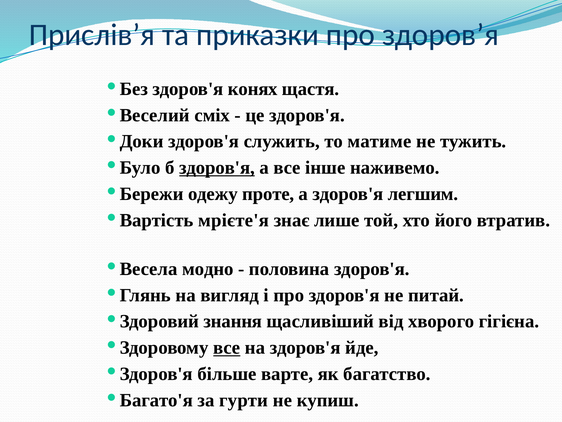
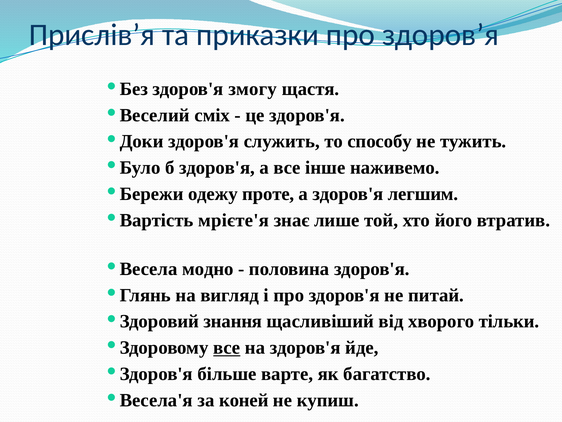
конях: конях -> змогу
матиме: матиме -> способу
здоров'я at (217, 168) underline: present -> none
гігієна: гігієна -> тільки
Багато'я: Багато'я -> Весела'я
гурти: гурти -> коней
